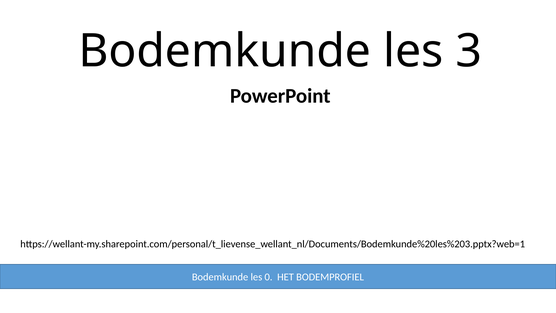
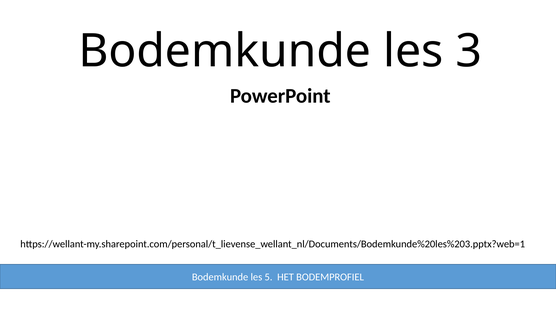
0: 0 -> 5
